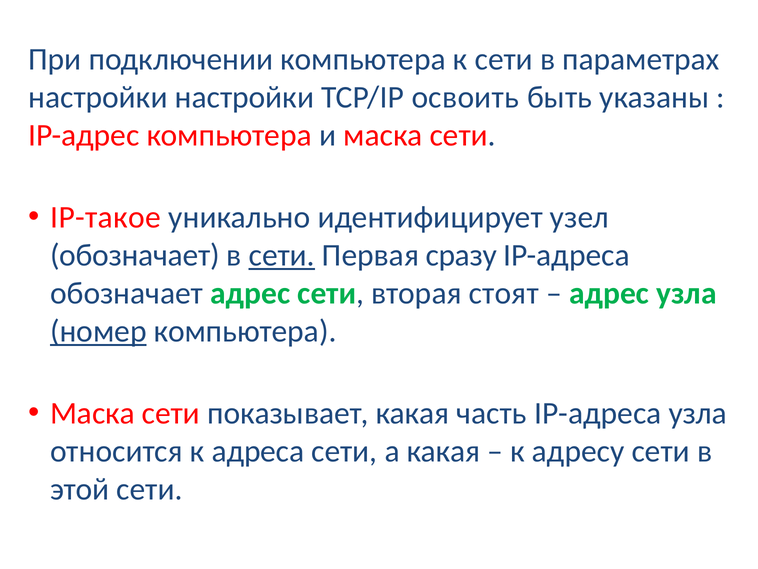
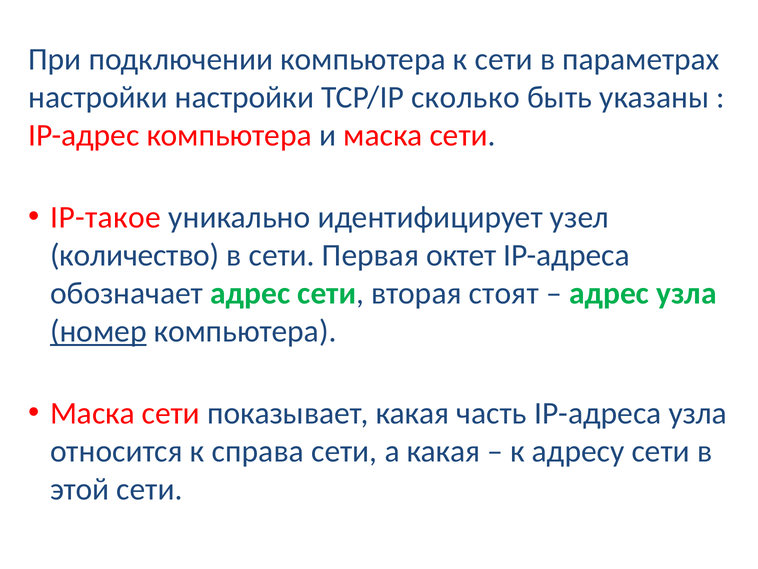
освоить: освоить -> сколько
обозначает at (135, 255): обозначает -> количество
сети at (282, 255) underline: present -> none
сразу: сразу -> октет
адреса: адреса -> справа
